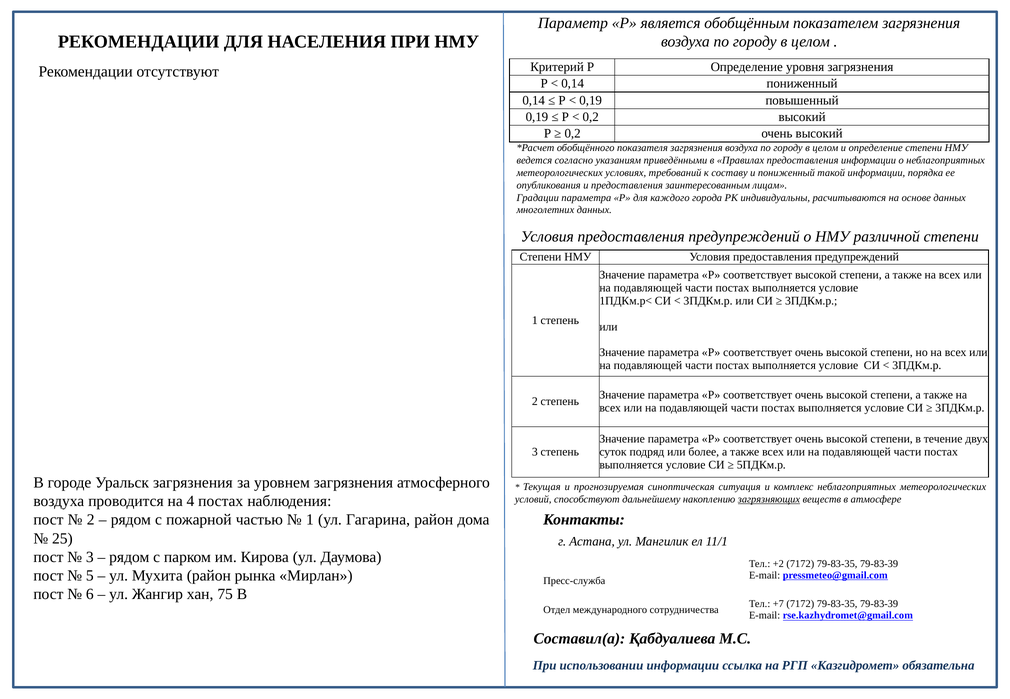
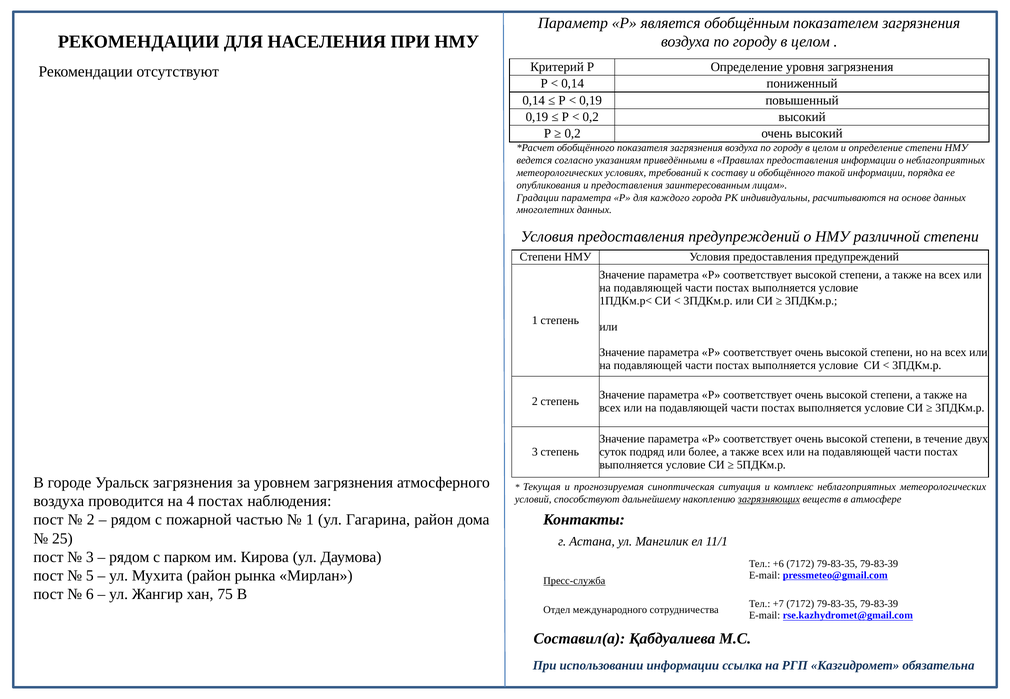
и пониженный: пониженный -> обобщённого
+2: +2 -> +6
Пресс-служба underline: none -> present
